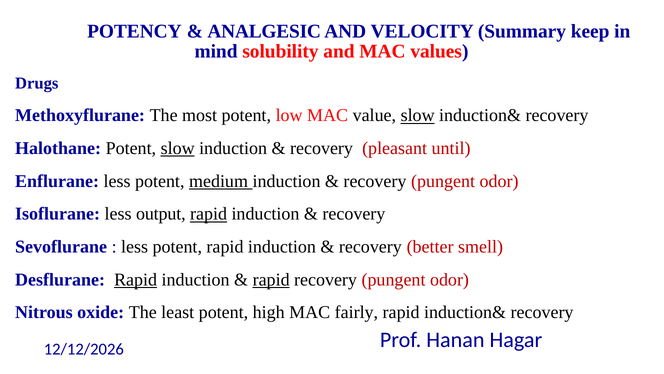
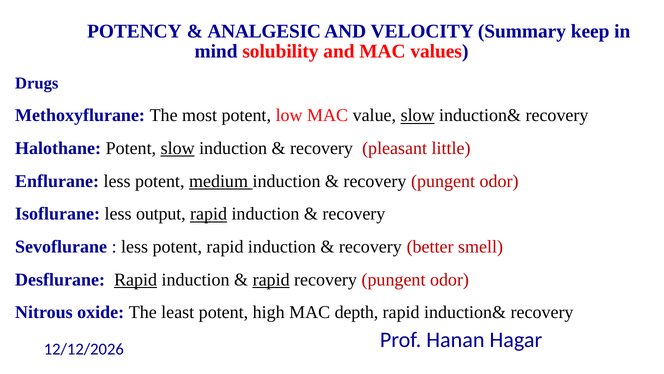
until: until -> little
fairly: fairly -> depth
